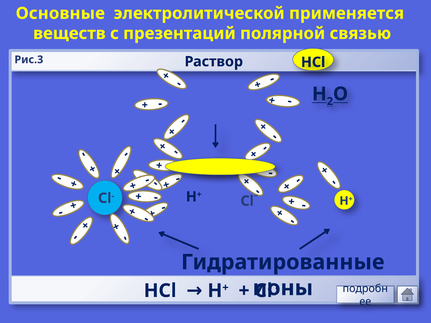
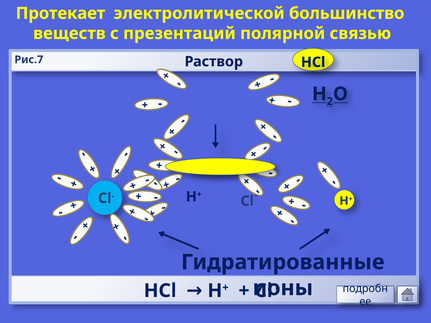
Основные: Основные -> Протекает
применяется: применяется -> большинство
Рис.3: Рис.3 -> Рис.7
